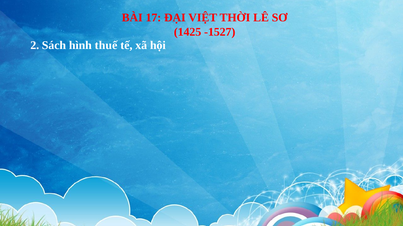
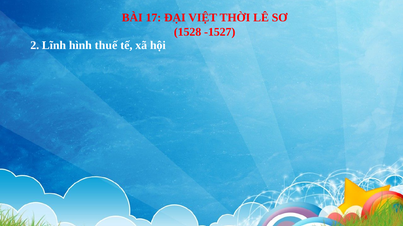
1425: 1425 -> 1528
Sách: Sách -> Lĩnh
